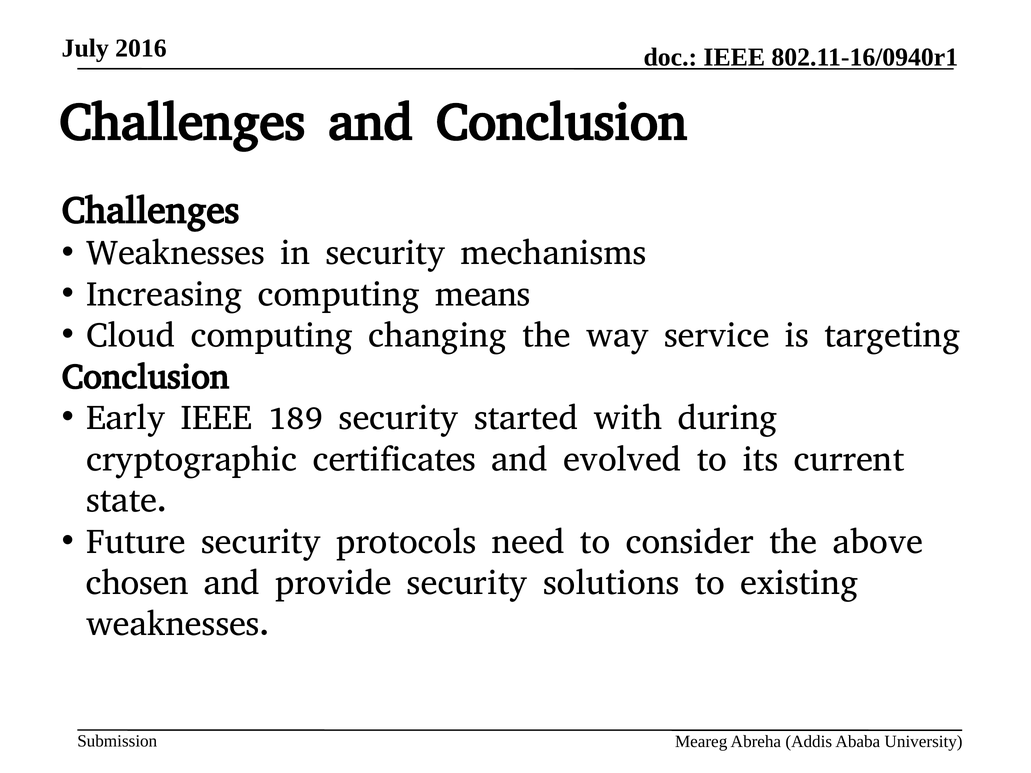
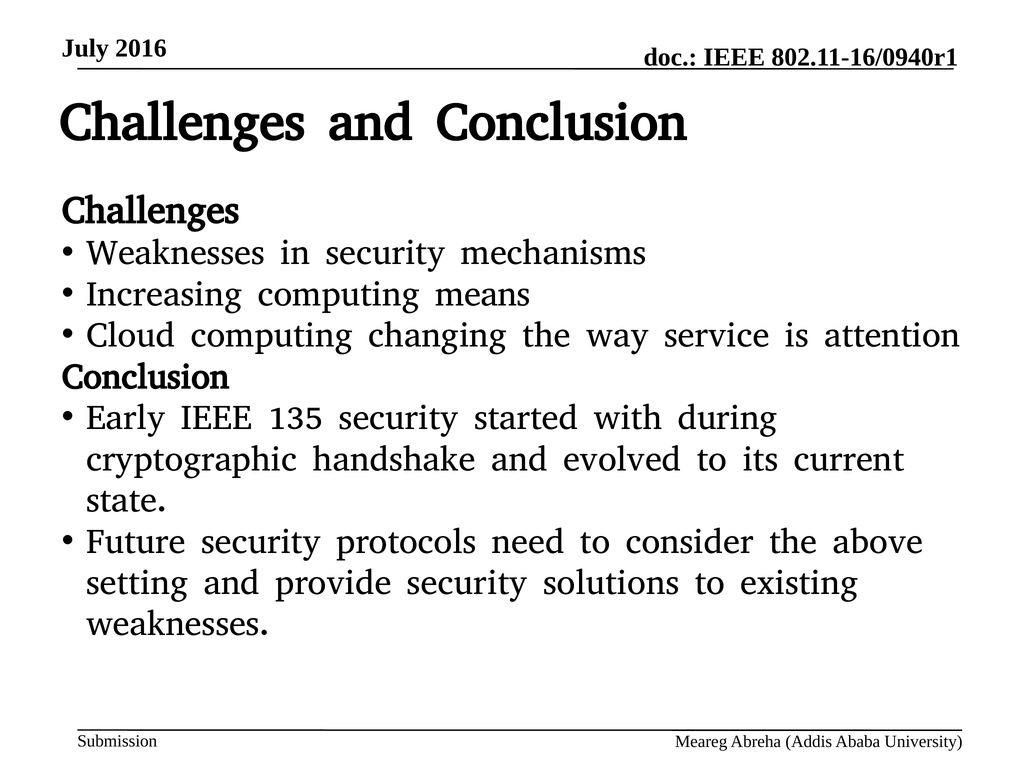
targeting: targeting -> attention
189: 189 -> 135
certificates: certificates -> handshake
chosen: chosen -> setting
